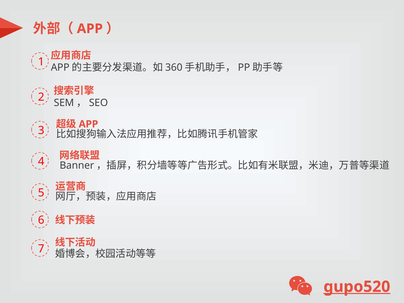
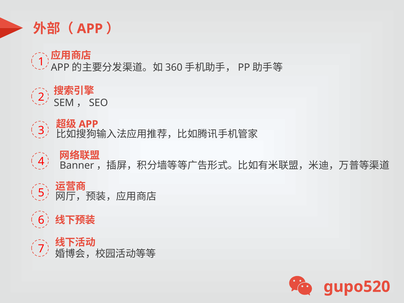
gupo520 underline: present -> none
